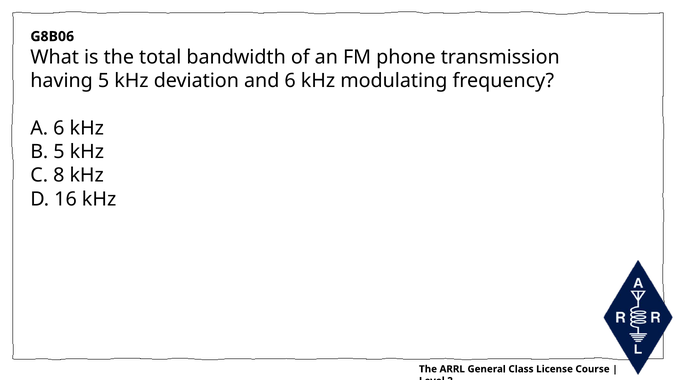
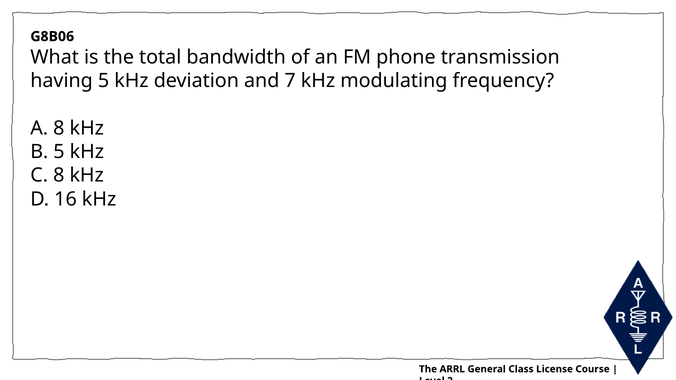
and 6: 6 -> 7
A 6: 6 -> 8
